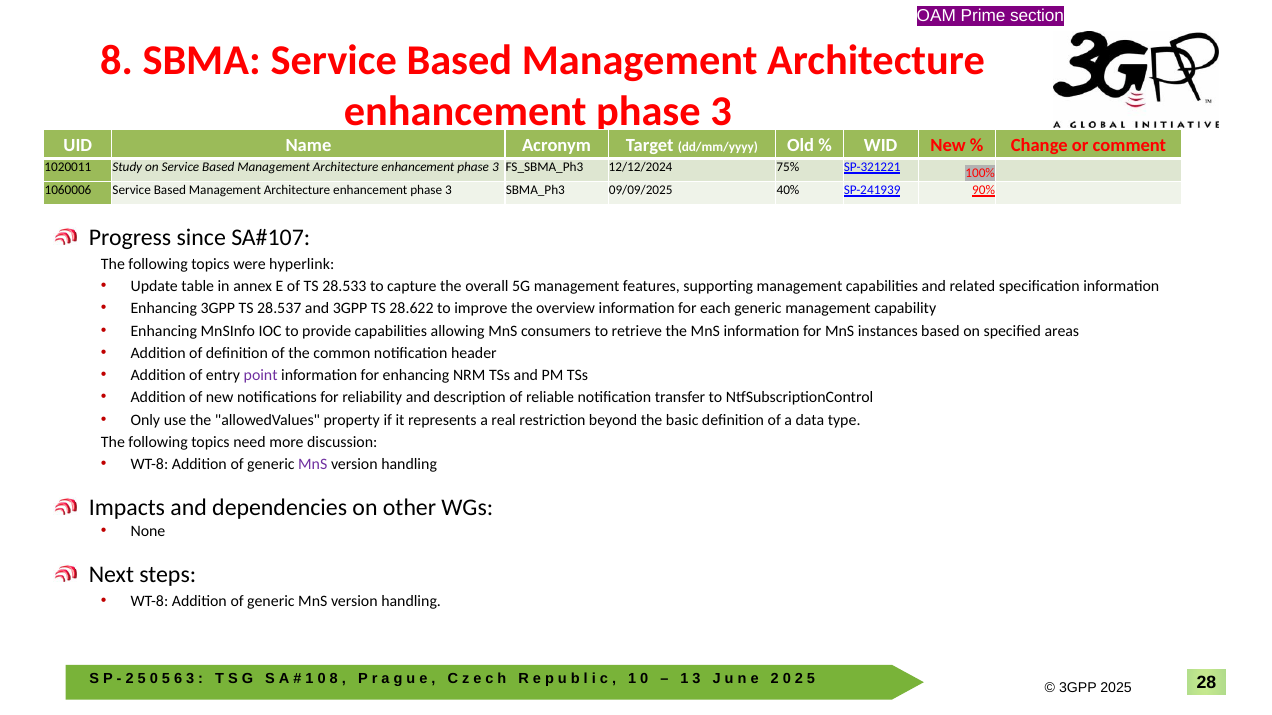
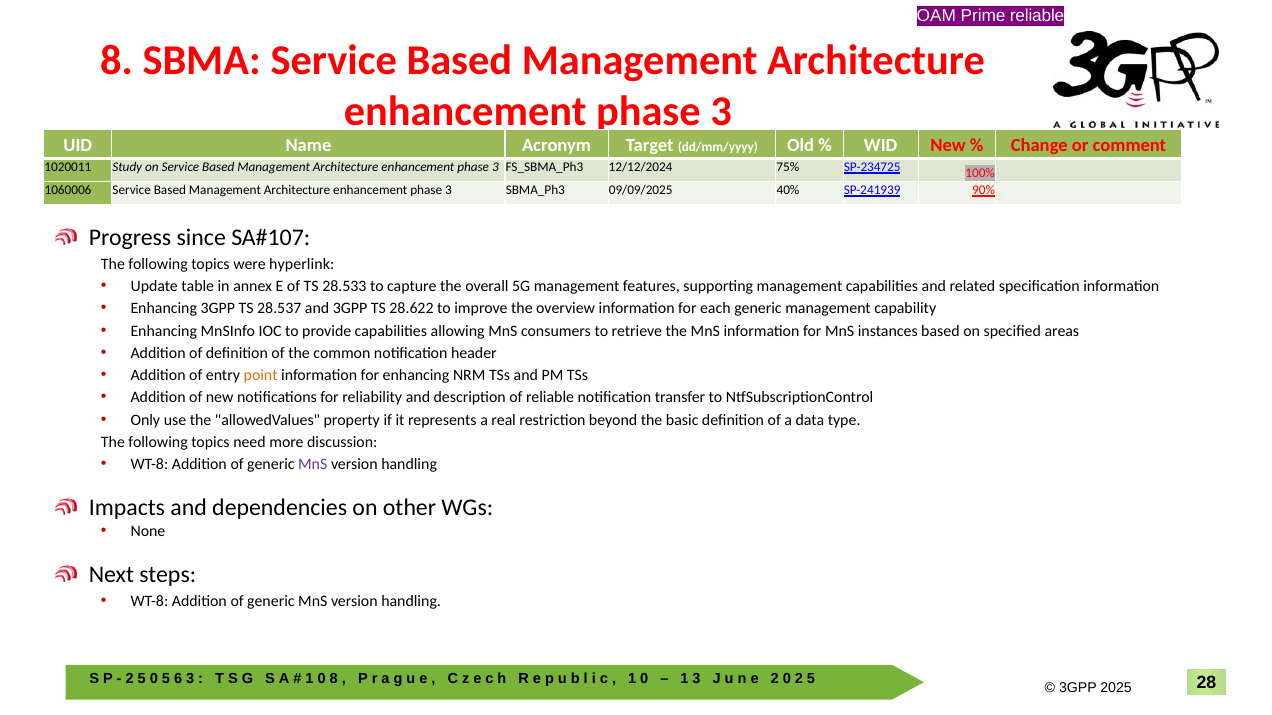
Prime section: section -> reliable
SP-321221: SP-321221 -> SP-234725
point colour: purple -> orange
